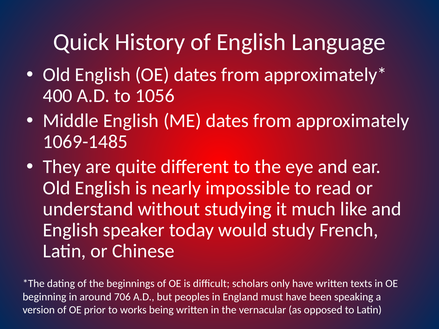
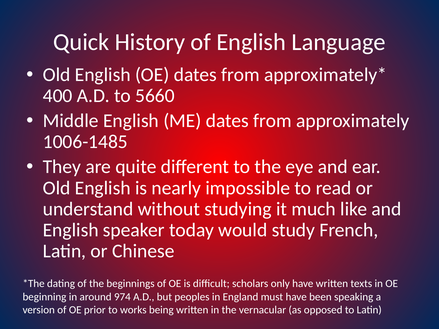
1056: 1056 -> 5660
1069-1485: 1069-1485 -> 1006-1485
706: 706 -> 974
